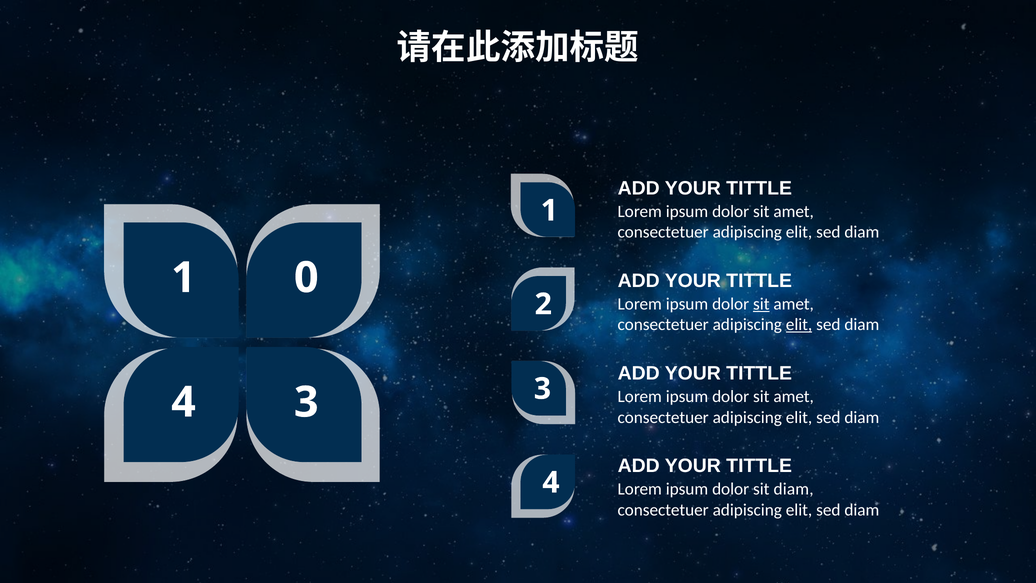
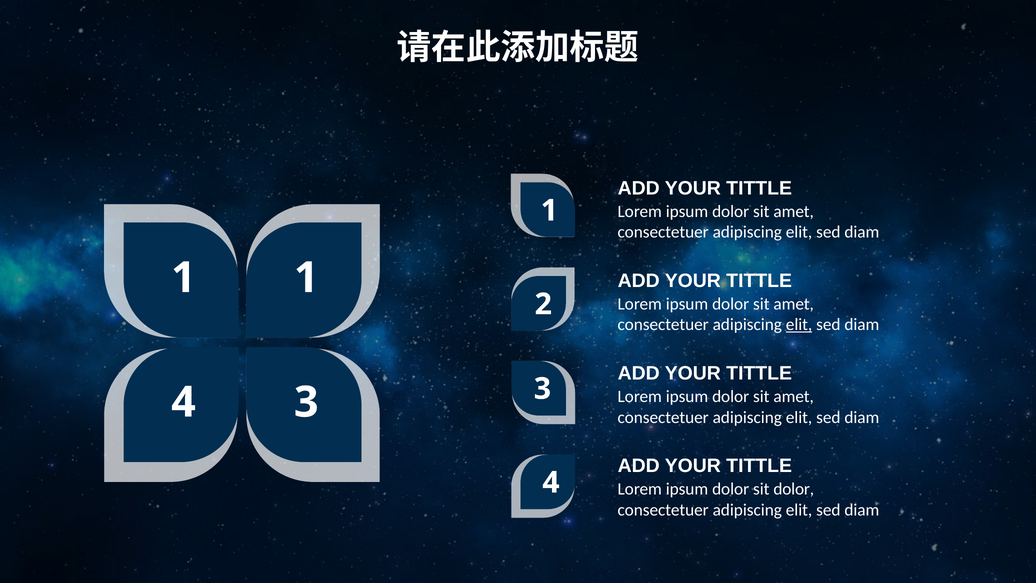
1 0: 0 -> 1
sit at (761, 304) underline: present -> none
sit diam: diam -> dolor
